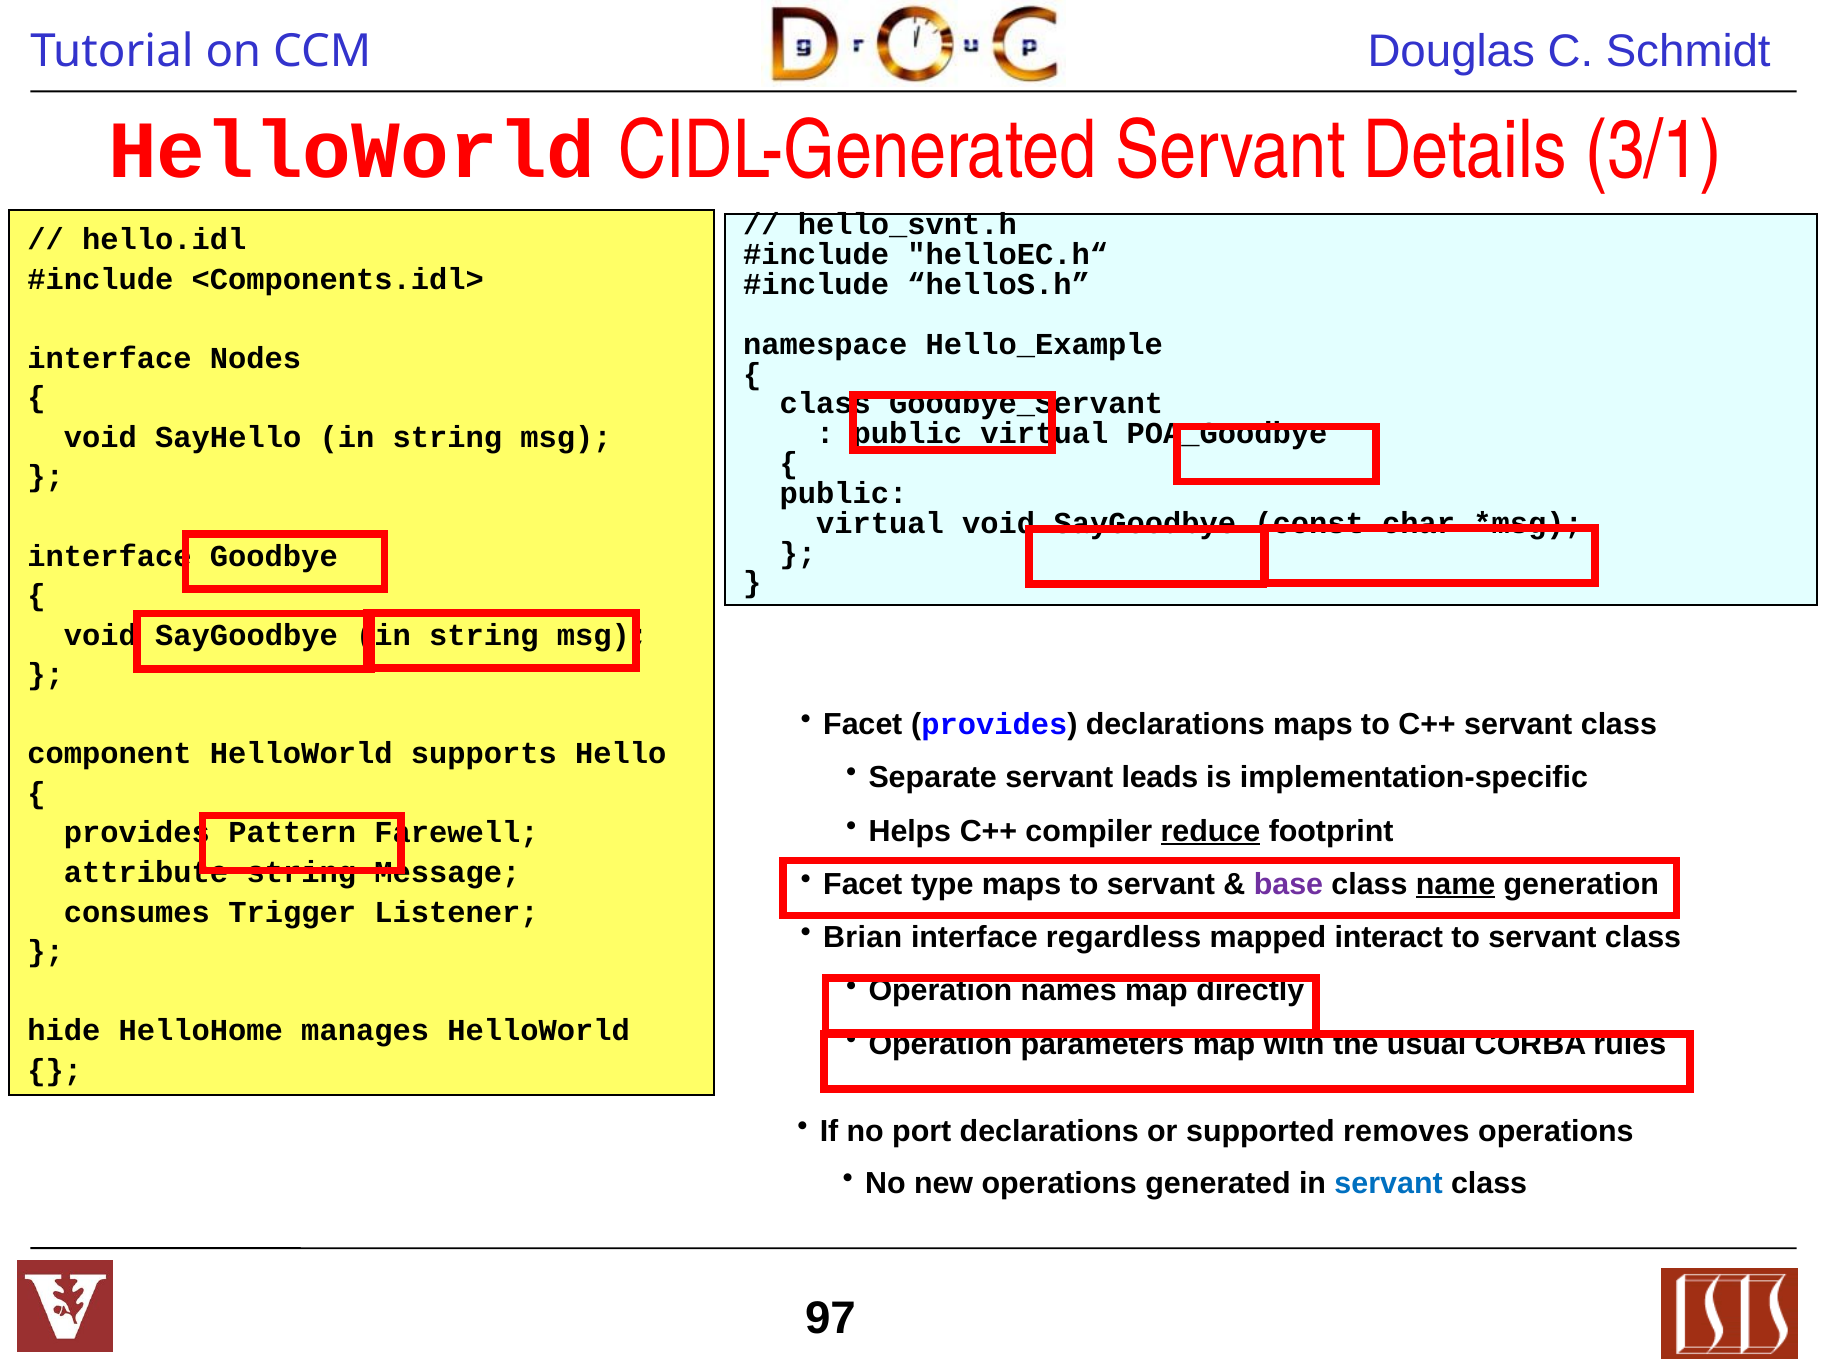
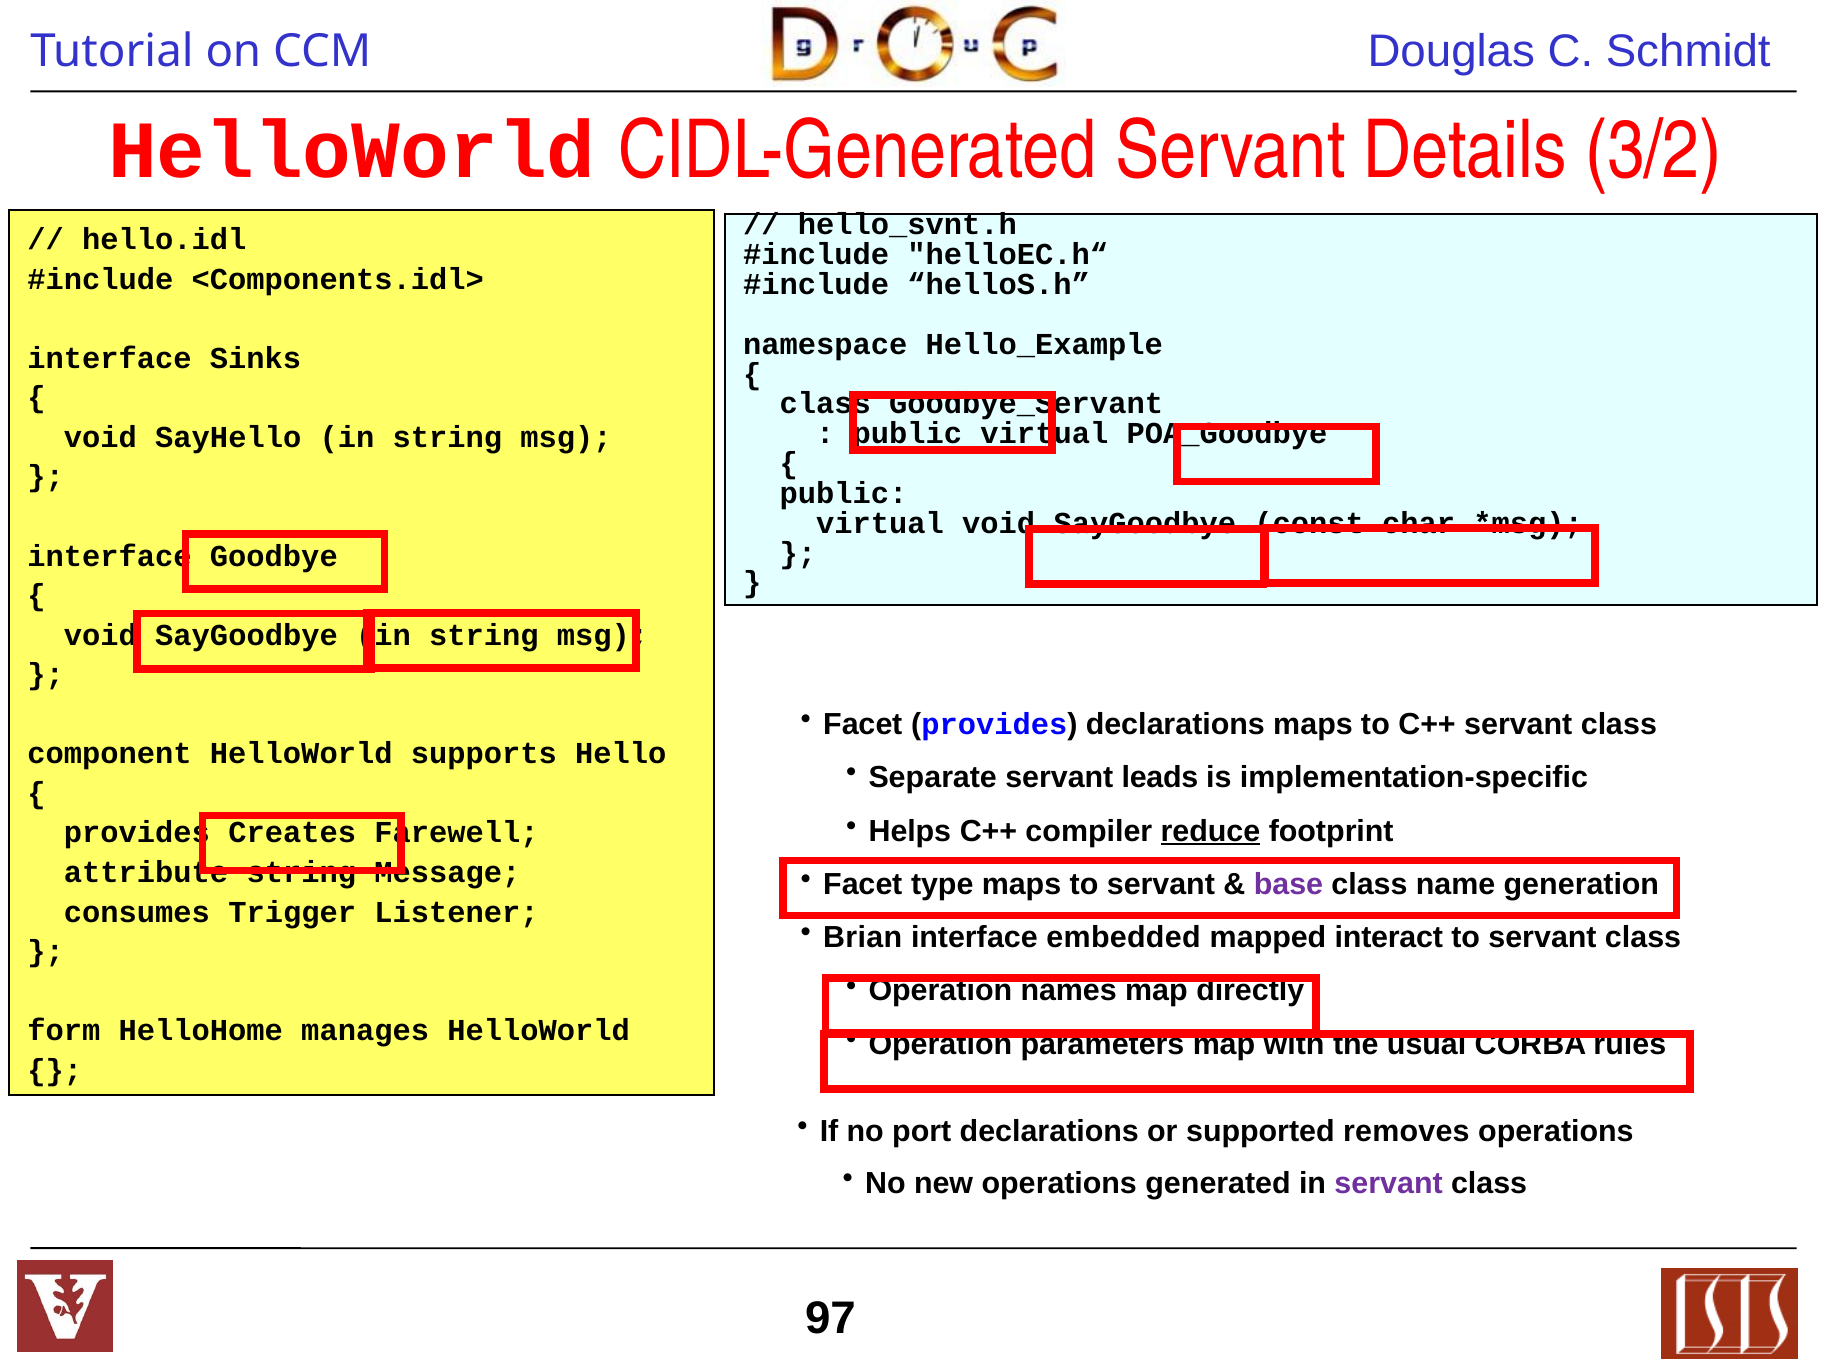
3/1: 3/1 -> 3/2
Nodes: Nodes -> Sinks
Pattern: Pattern -> Creates
name underline: present -> none
regardless: regardless -> embedded
hide: hide -> form
servant at (1389, 1184) colour: blue -> purple
